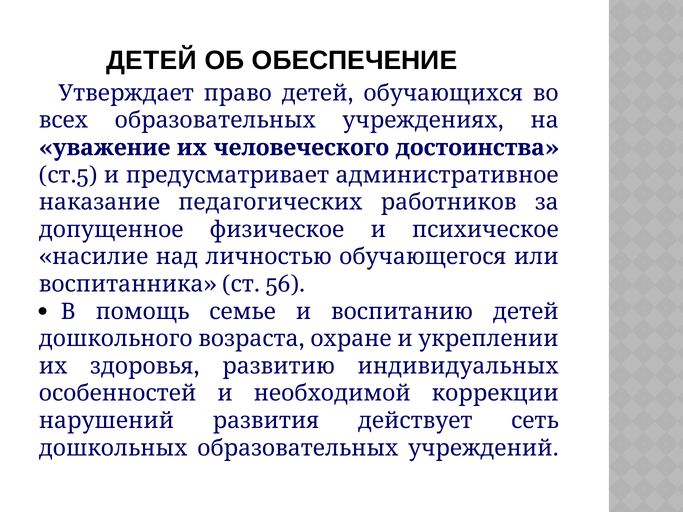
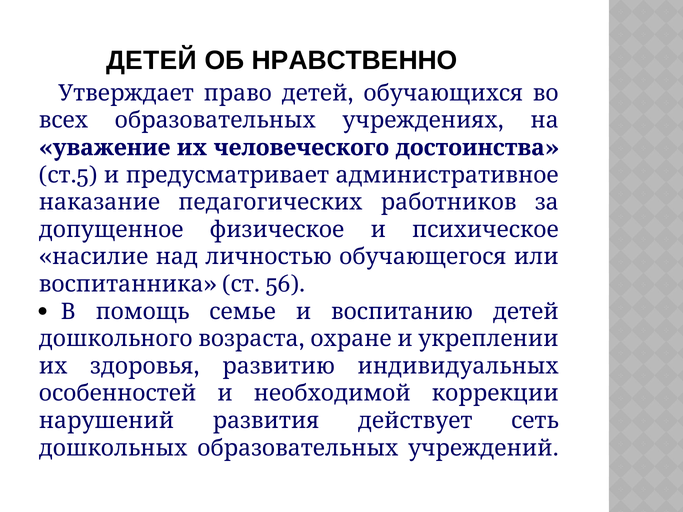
ОБЕСПЕЧЕНИЕ: ОБЕСПЕЧЕНИЕ -> НРАВСТВЕННО
